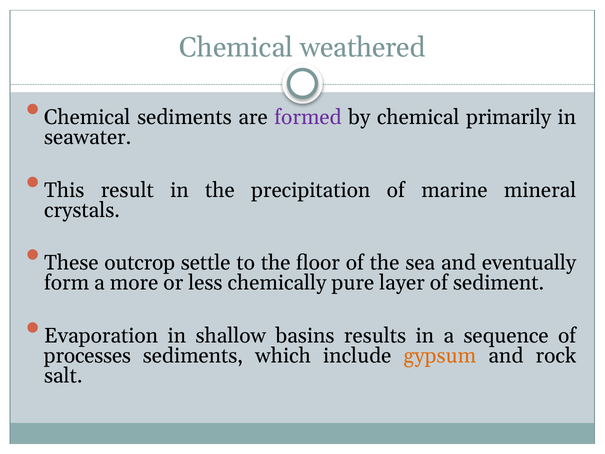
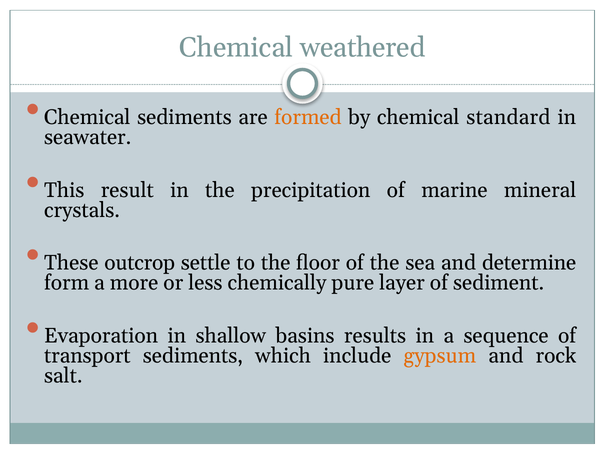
formed colour: purple -> orange
primarily: primarily -> standard
eventually: eventually -> determine
processes: processes -> transport
